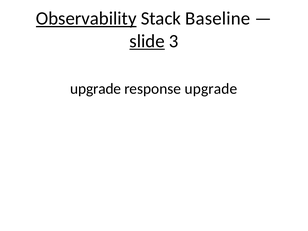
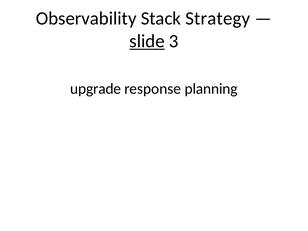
Observability underline: present -> none
Baseline: Baseline -> Strategy
response upgrade: upgrade -> planning
